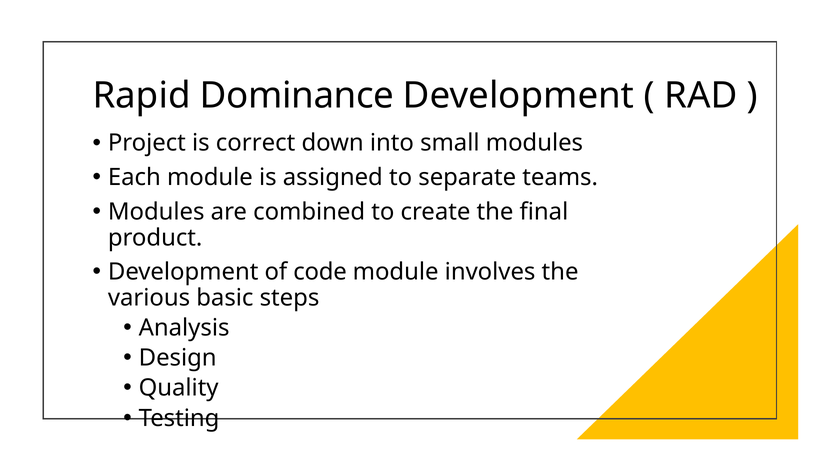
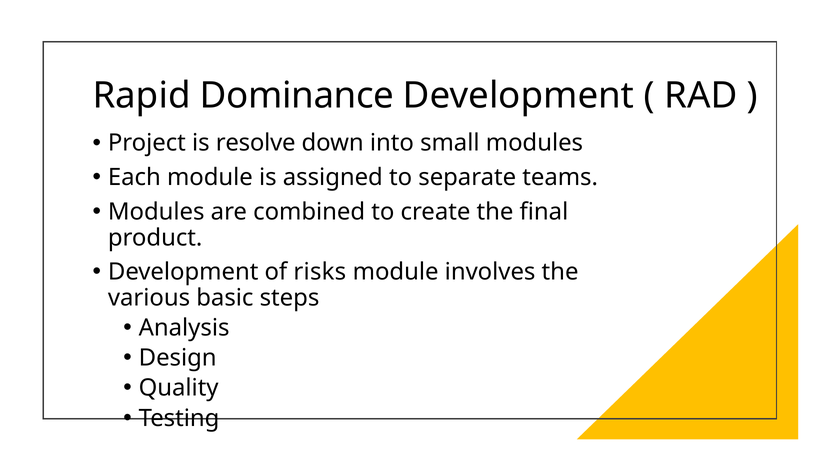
correct: correct -> resolve
code: code -> risks
